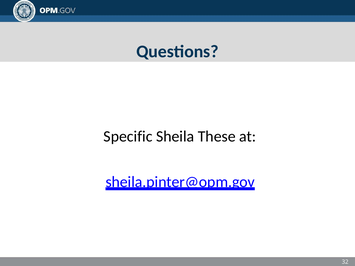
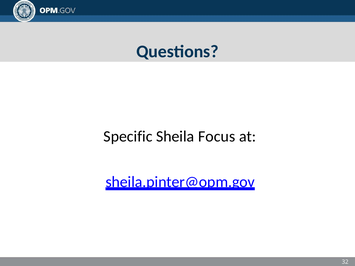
These: These -> Focus
